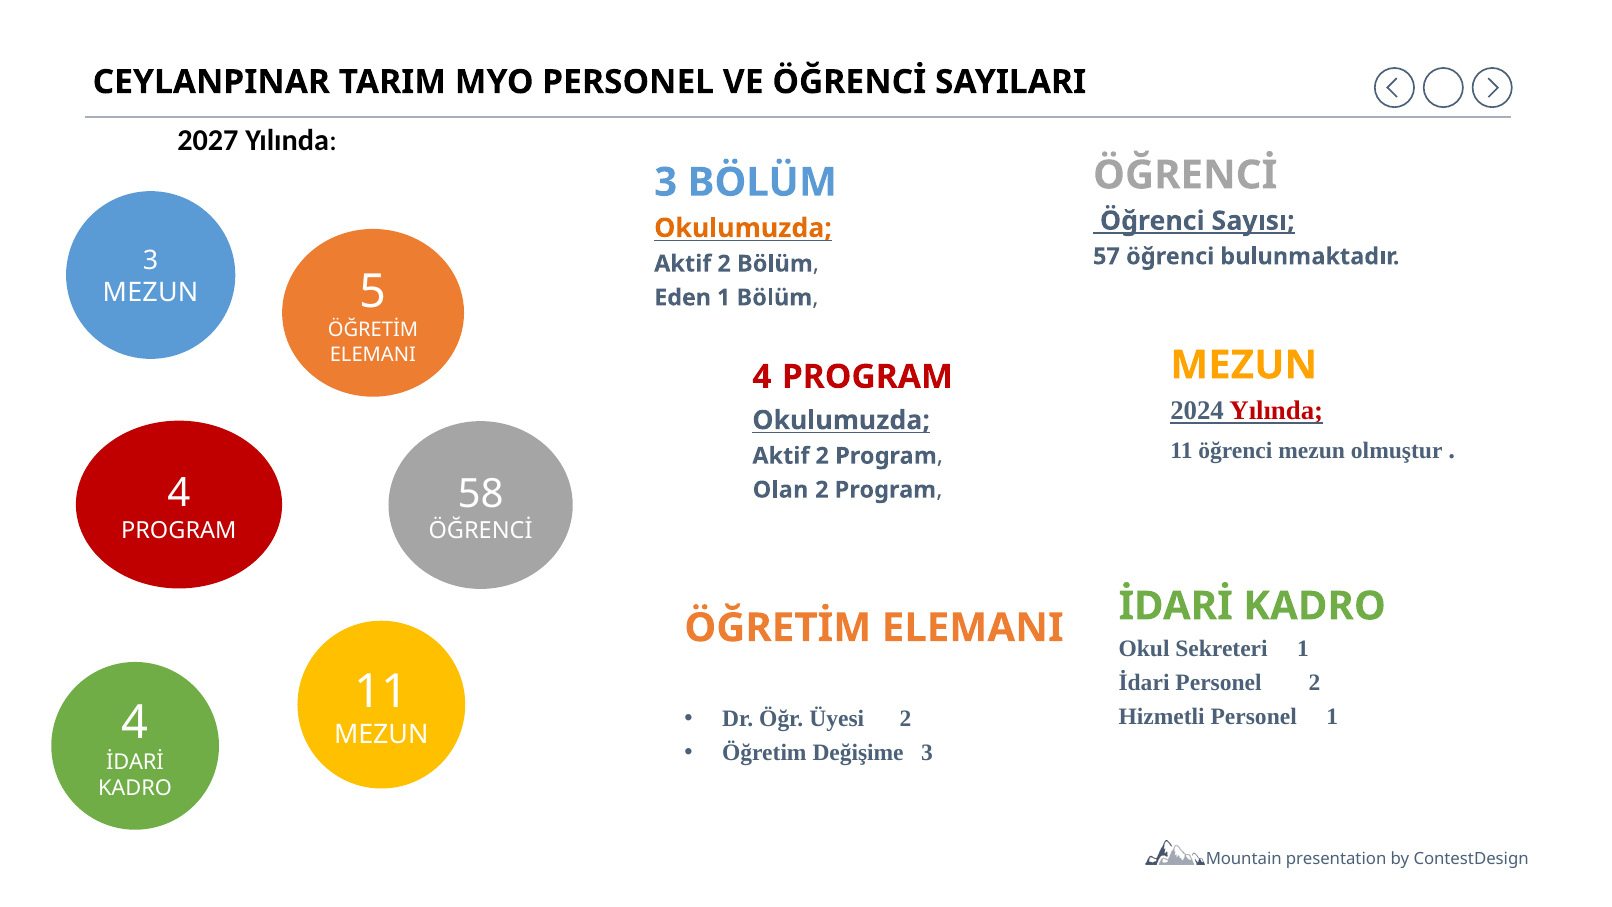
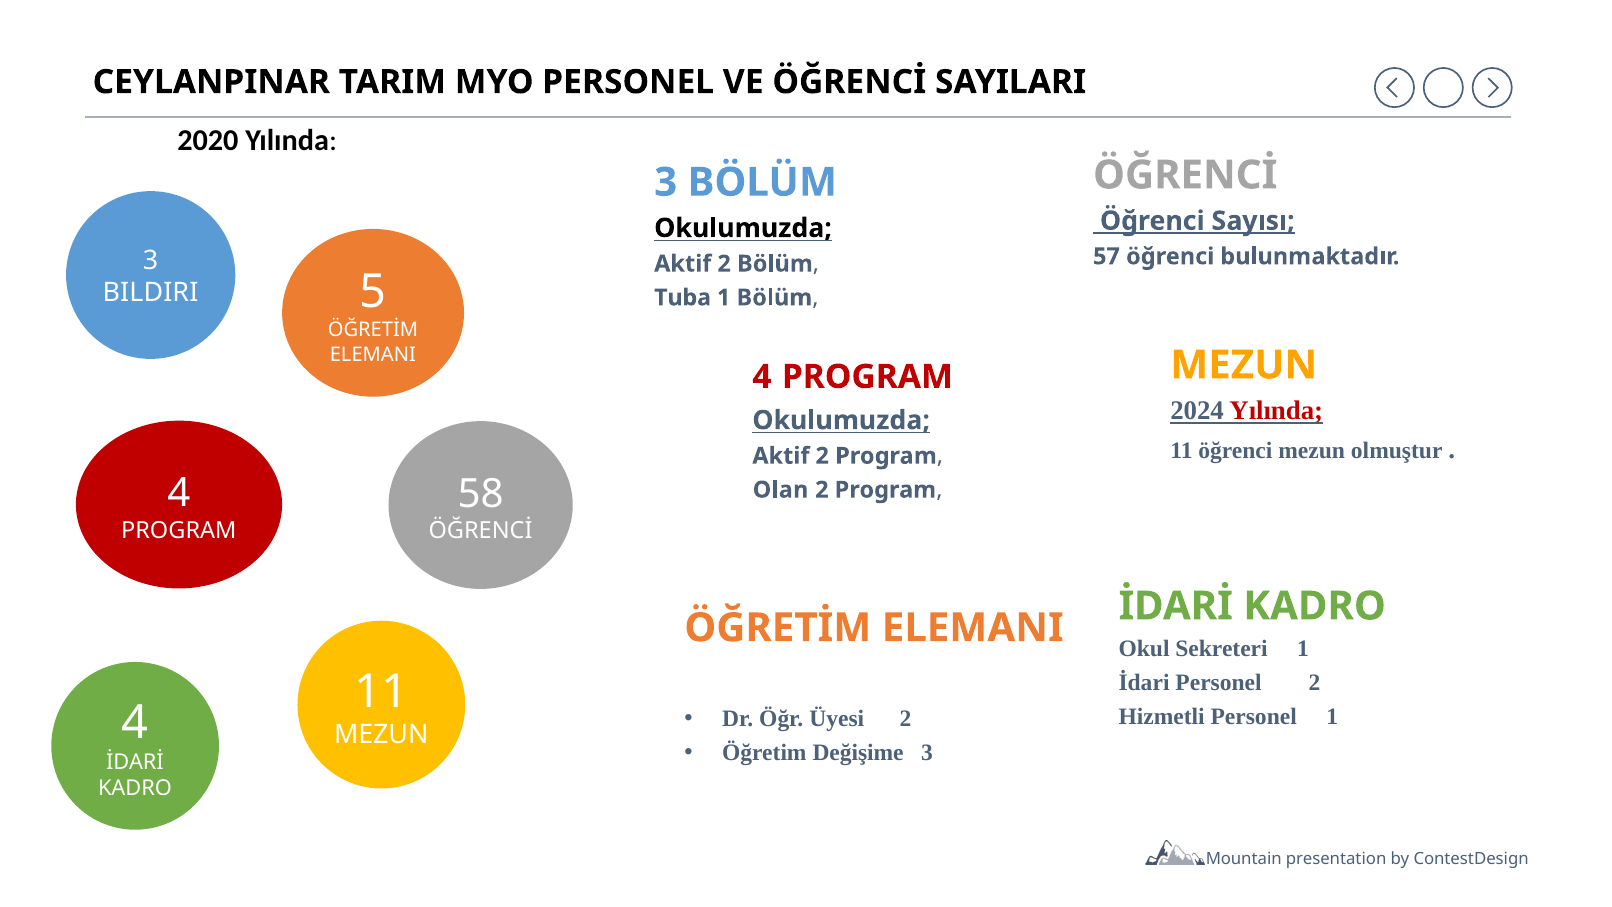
2027: 2027 -> 2020
Okulumuzda at (743, 228) colour: orange -> black
MEZUN at (150, 293): MEZUN -> BILDIRI
Eden: Eden -> Tuba
